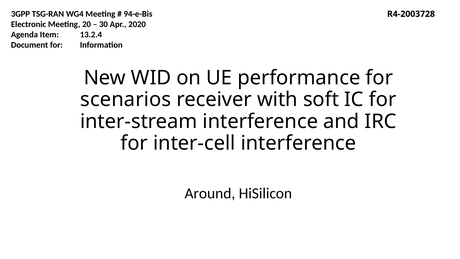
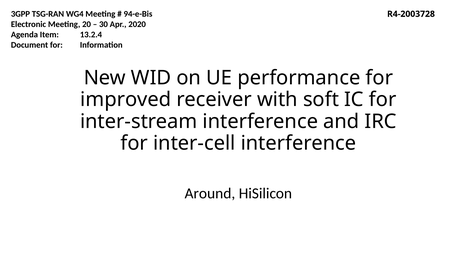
scenarios: scenarios -> improved
